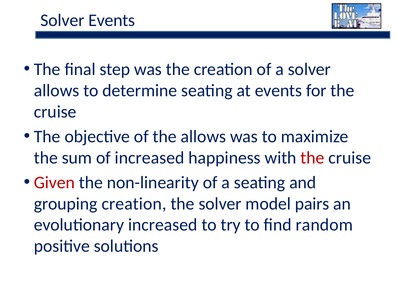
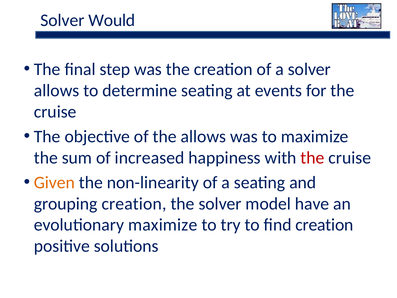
Solver Events: Events -> Would
Given colour: red -> orange
pairs: pairs -> have
evolutionary increased: increased -> maximize
find random: random -> creation
